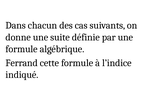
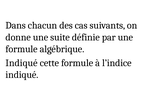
Ferrand at (22, 63): Ferrand -> Indiqué
